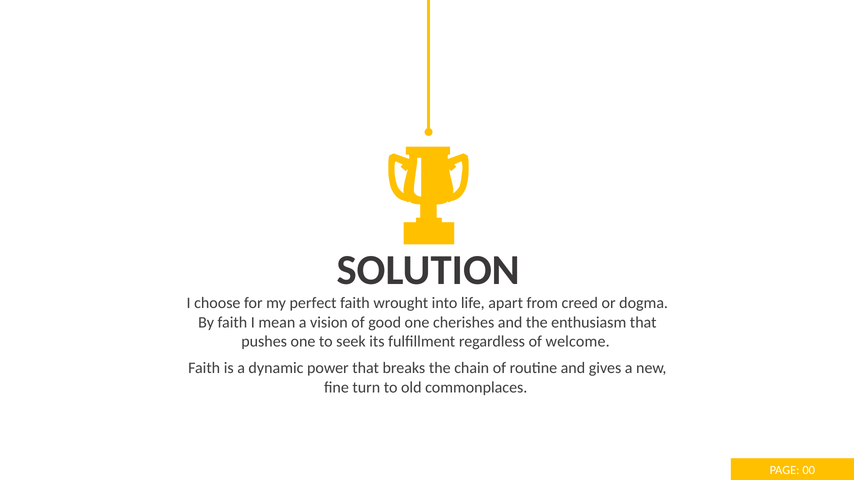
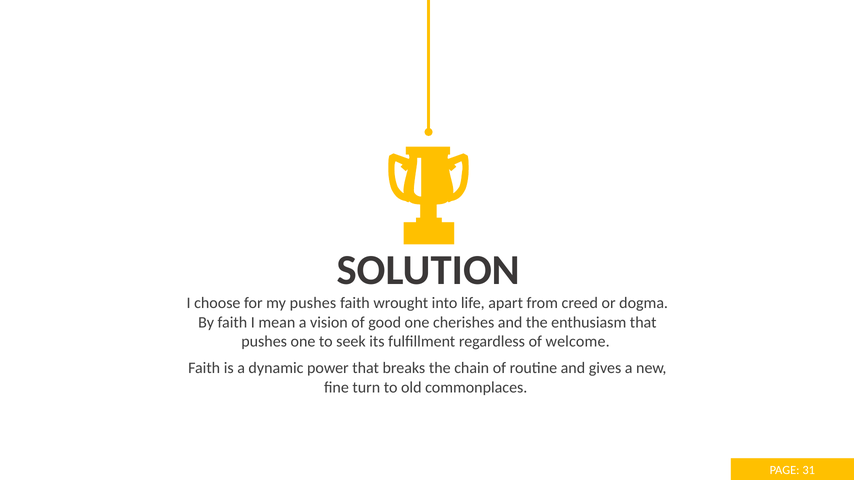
my perfect: perfect -> pushes
00: 00 -> 31
